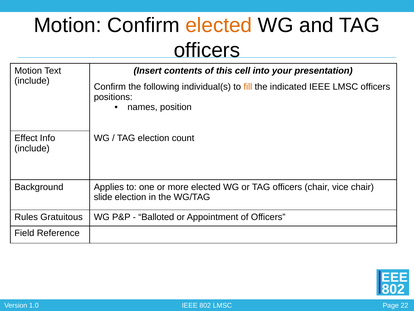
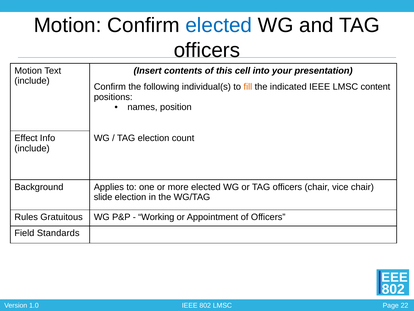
elected at (219, 25) colour: orange -> blue
LMSC officers: officers -> content
Balloted: Balloted -> Working
Reference: Reference -> Standards
